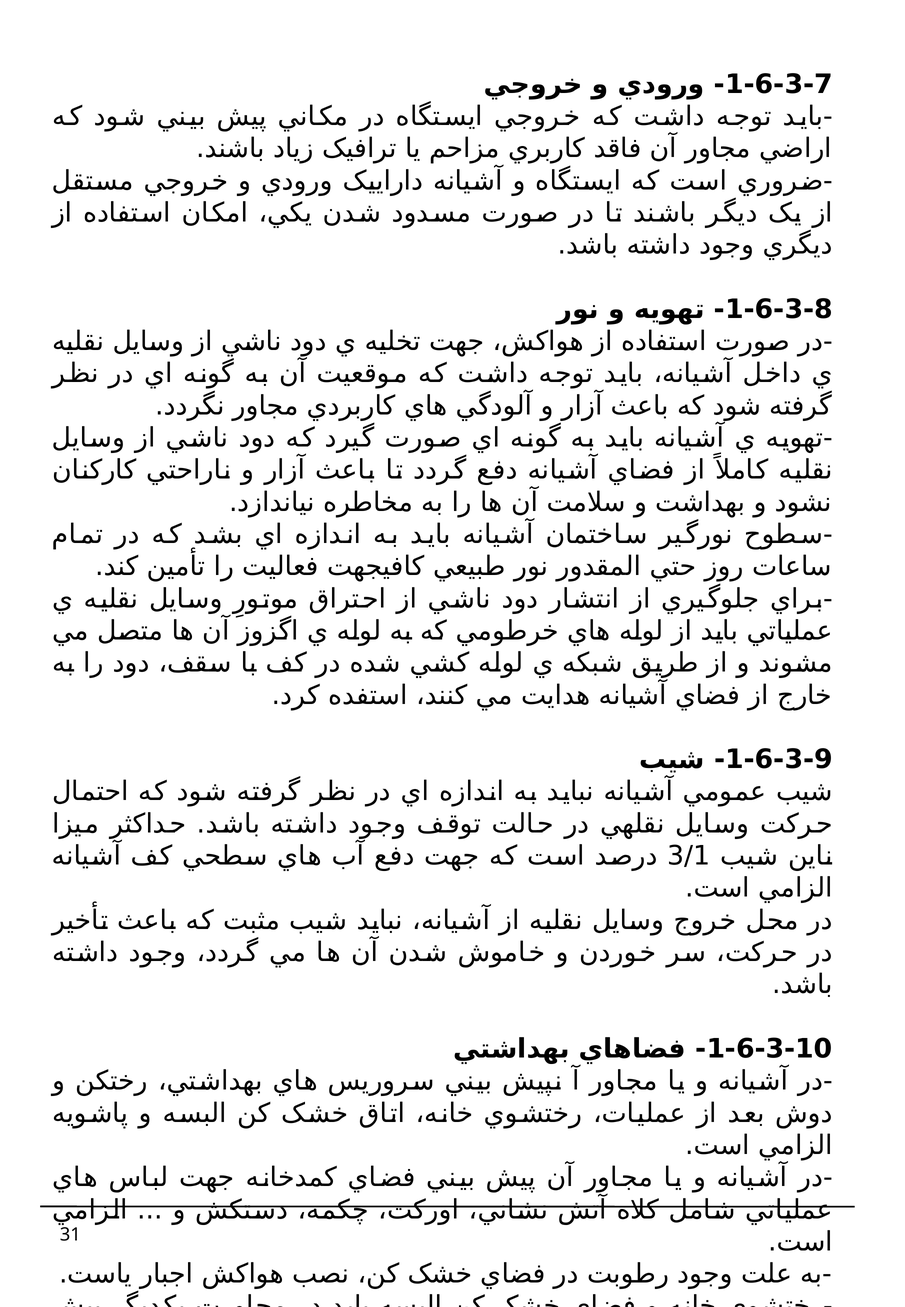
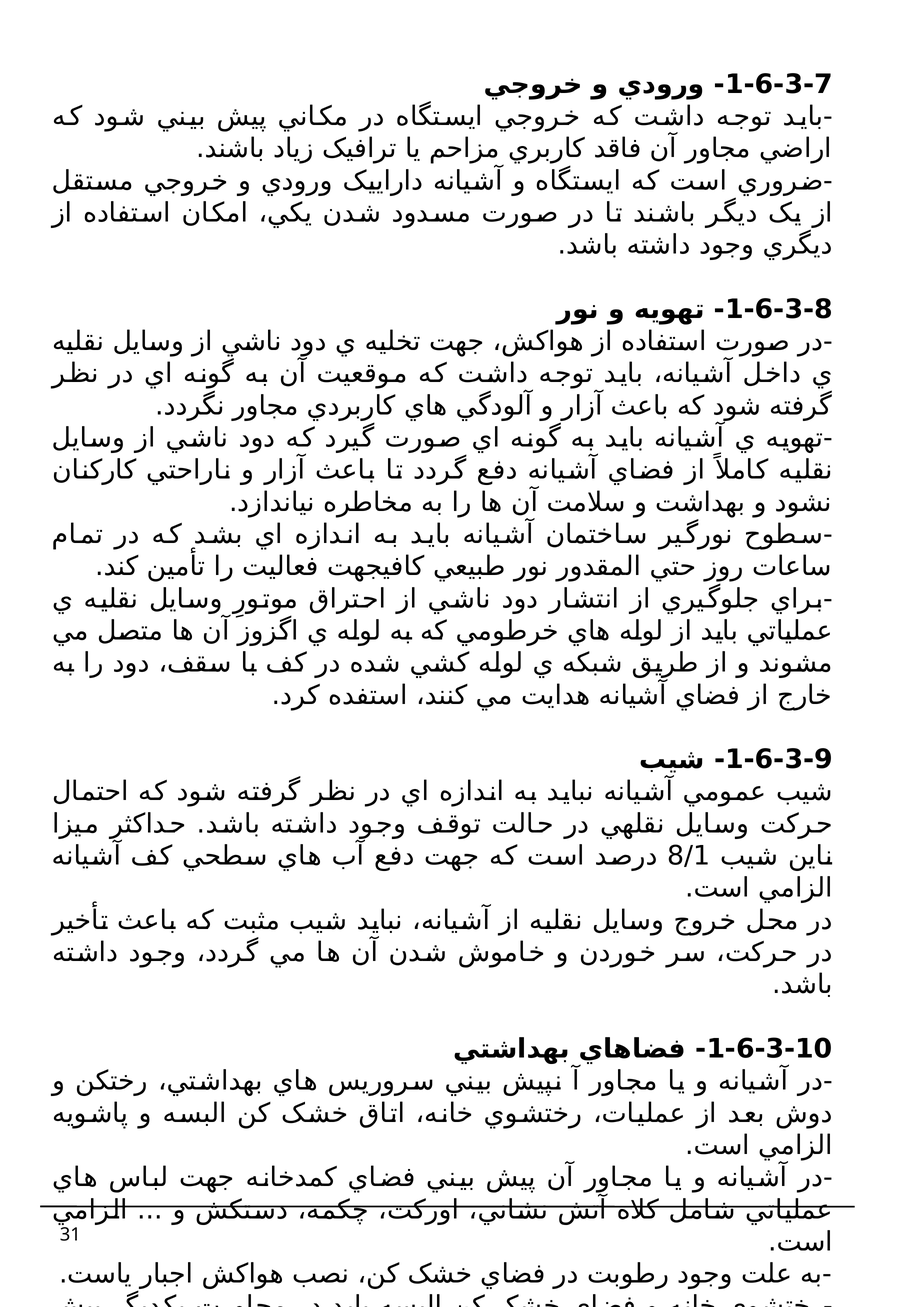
3/1: 3/1 -> 8/1
